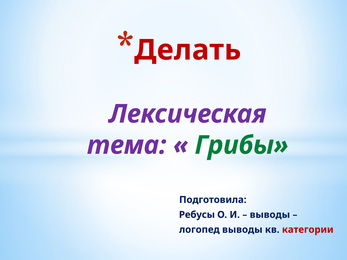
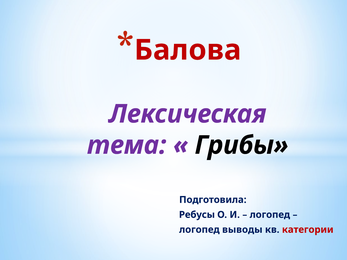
Делать: Делать -> Балова
Грибы colour: green -> black
выводы at (270, 215): выводы -> логопед
